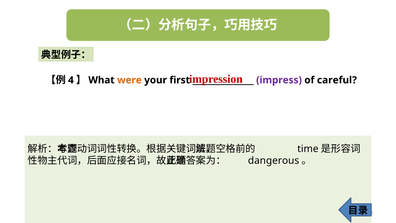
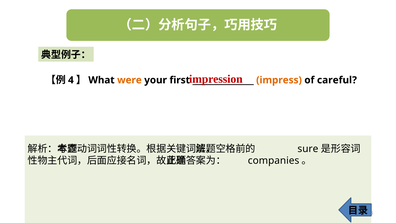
impress colour: purple -> orange
time: time -> sure
dangerous: dangerous -> companies
